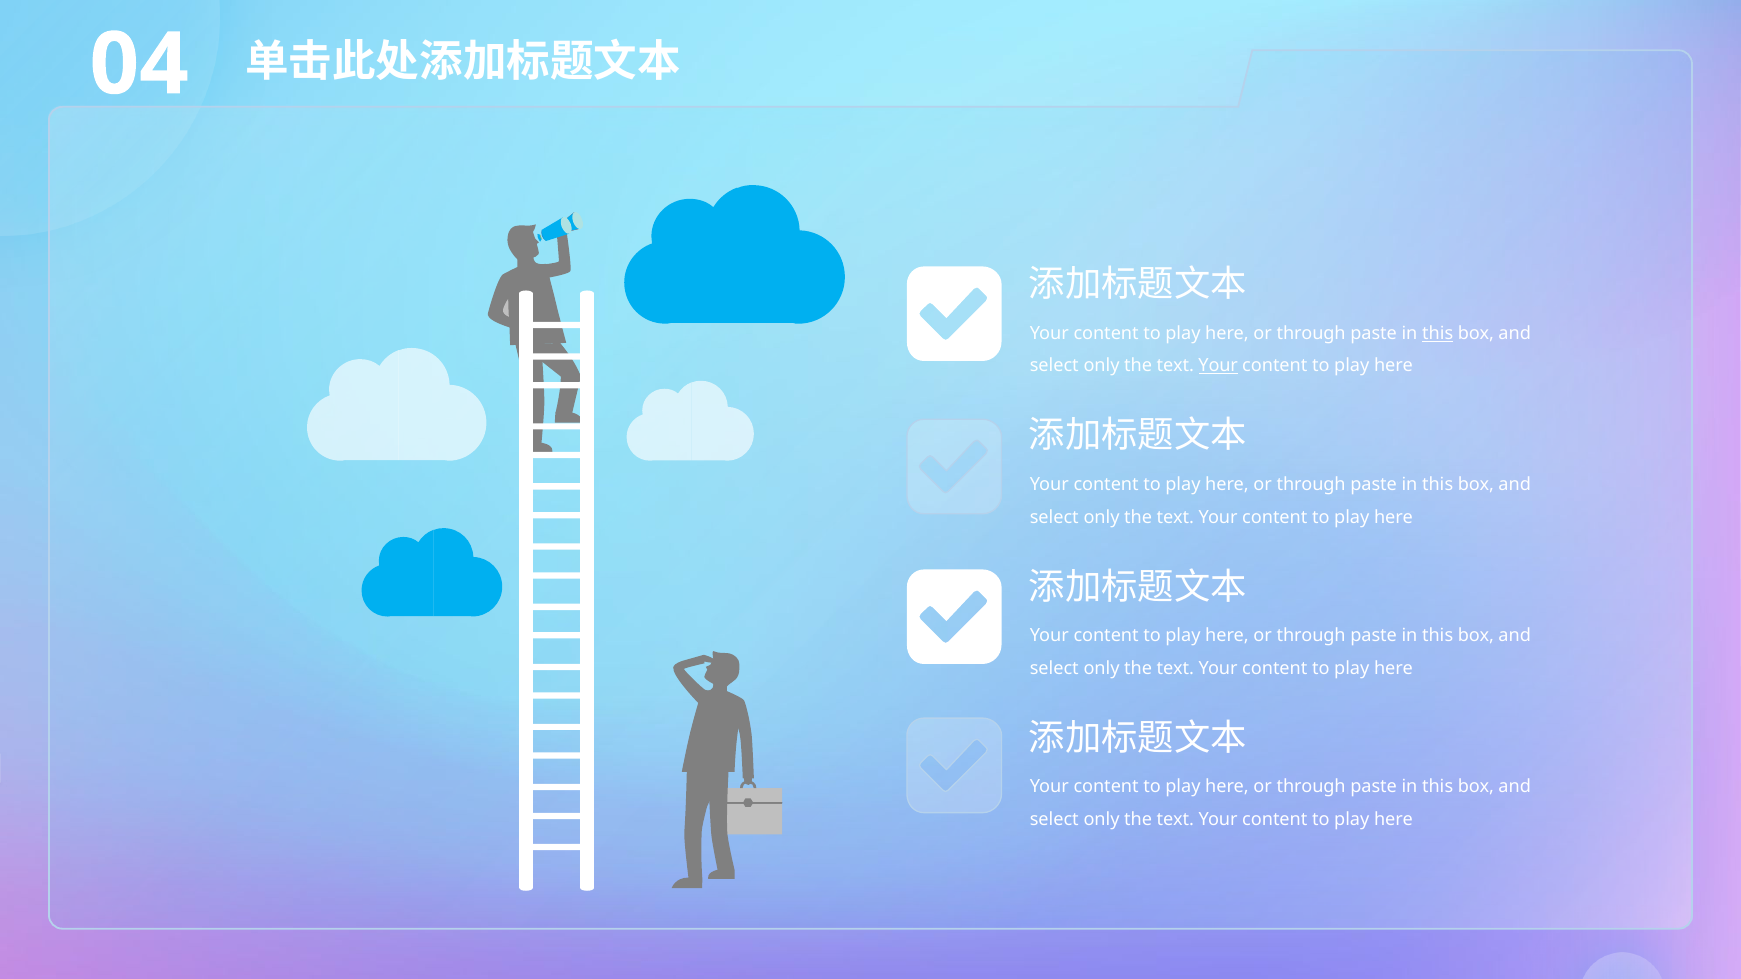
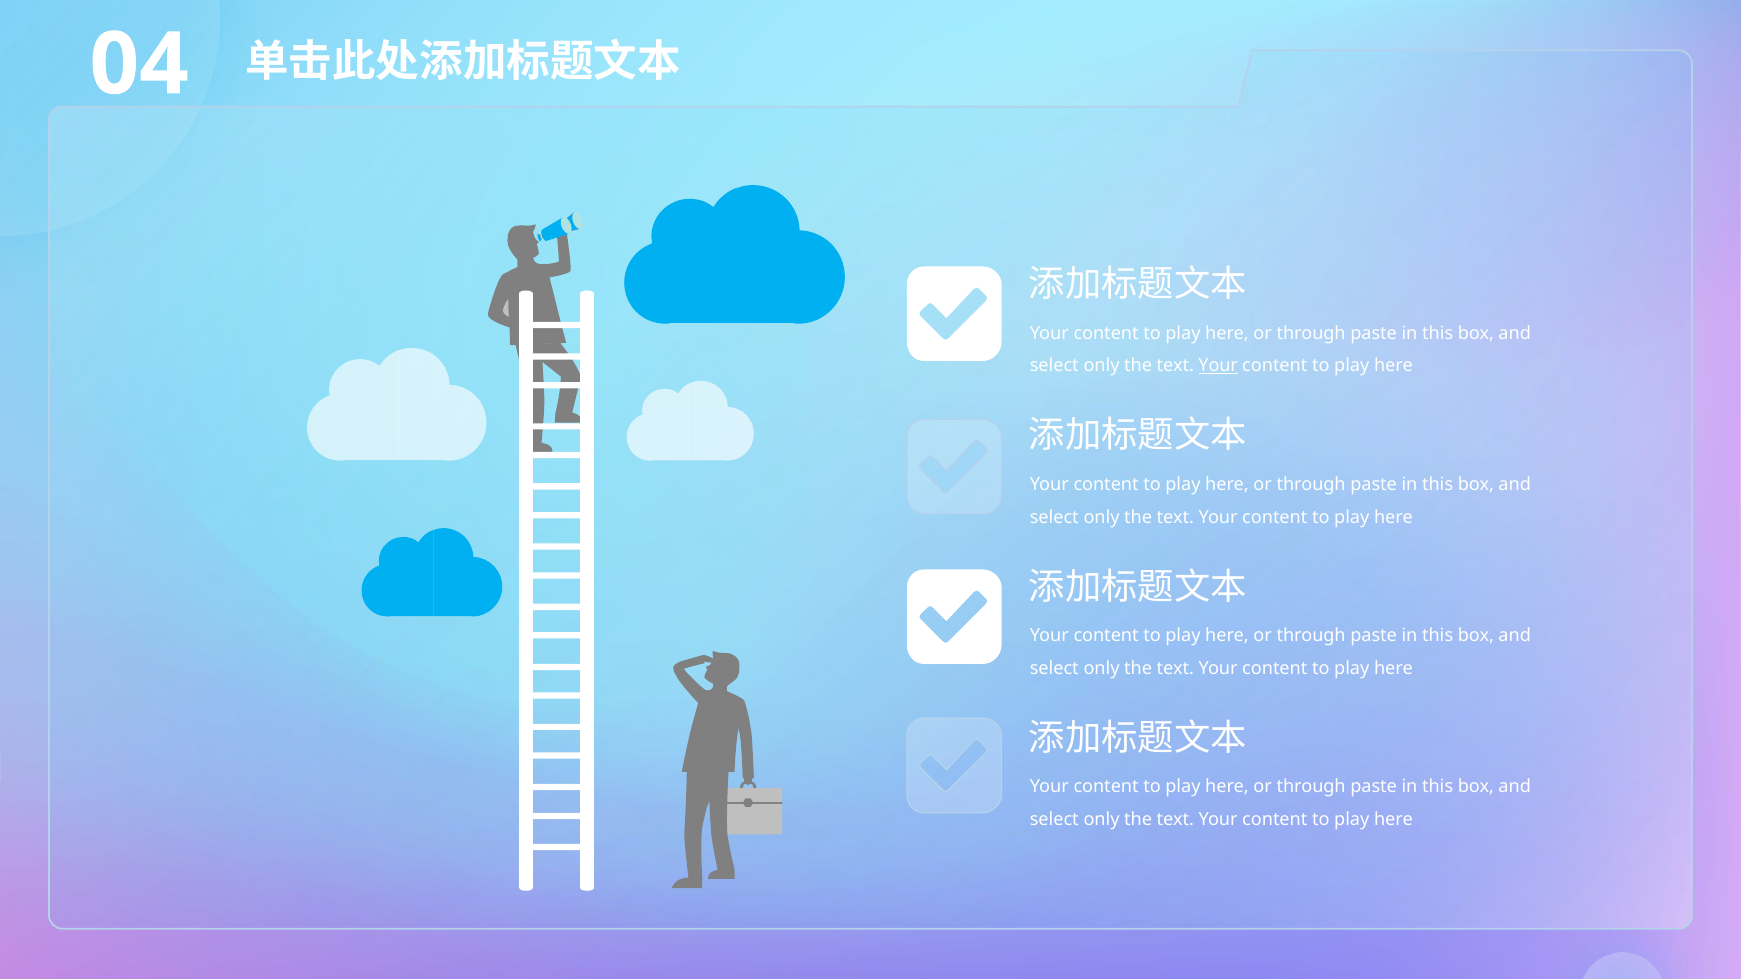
this at (1438, 333) underline: present -> none
